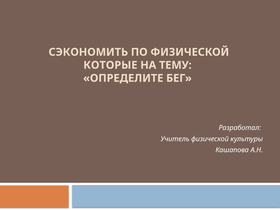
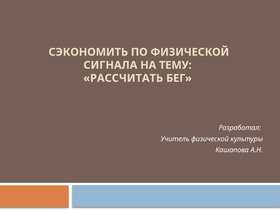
КОТОРЫЕ: КОТОРЫЕ -> СИГНАЛА
ОПРЕДЕЛИТЕ: ОПРЕДЕЛИТЕ -> РАССЧИТАТЬ
